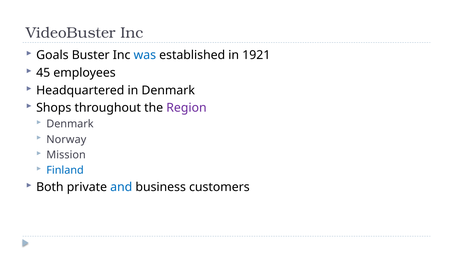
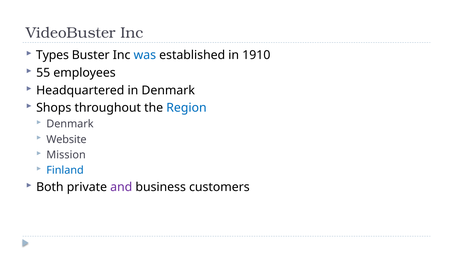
Goals: Goals -> Types
1921: 1921 -> 1910
45: 45 -> 55
Region colour: purple -> blue
Norway: Norway -> Website
and colour: blue -> purple
